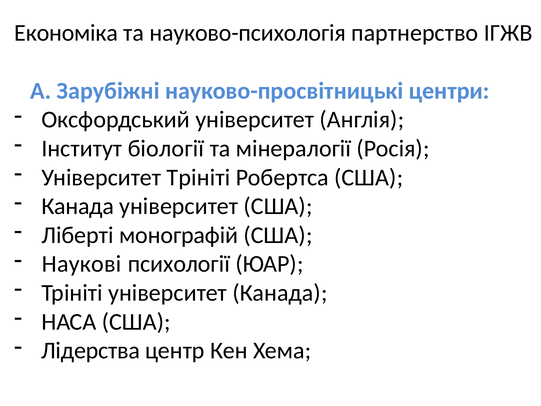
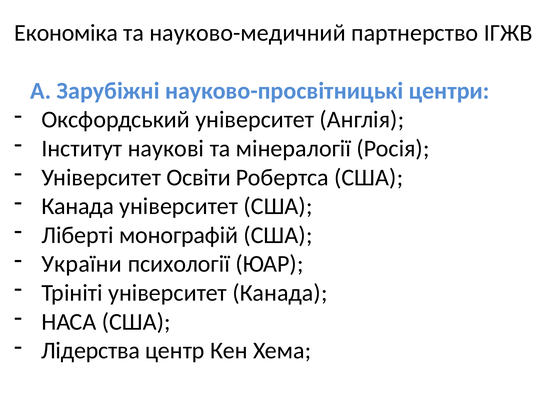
науково-психологія: науково-психологія -> науково-медичний
біології: біології -> наукові
Університет Трініті: Трініті -> Освіти
Наукові: Наукові -> України
